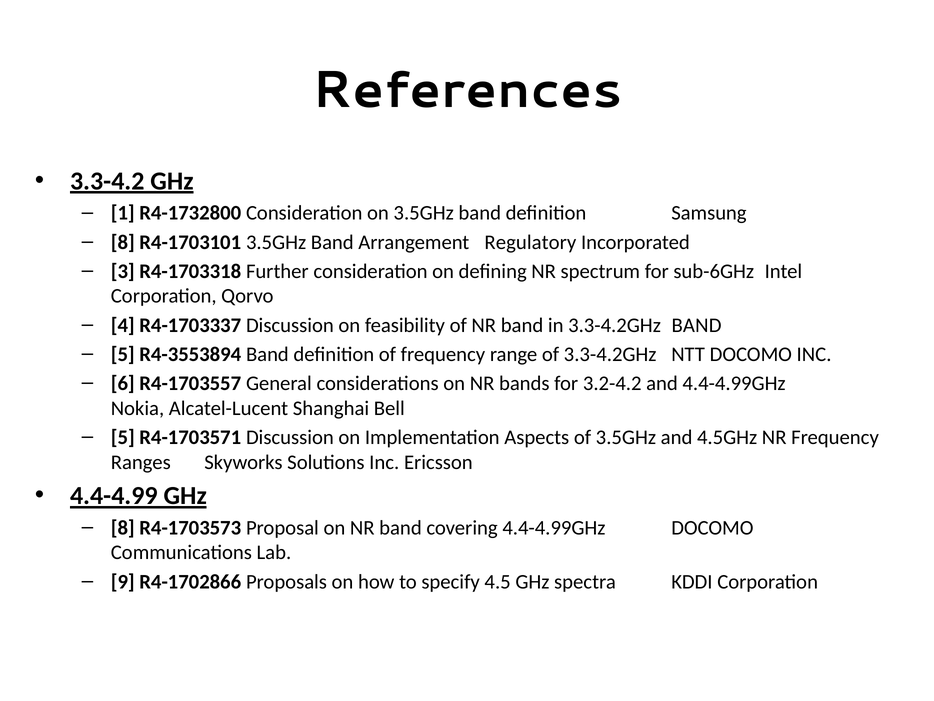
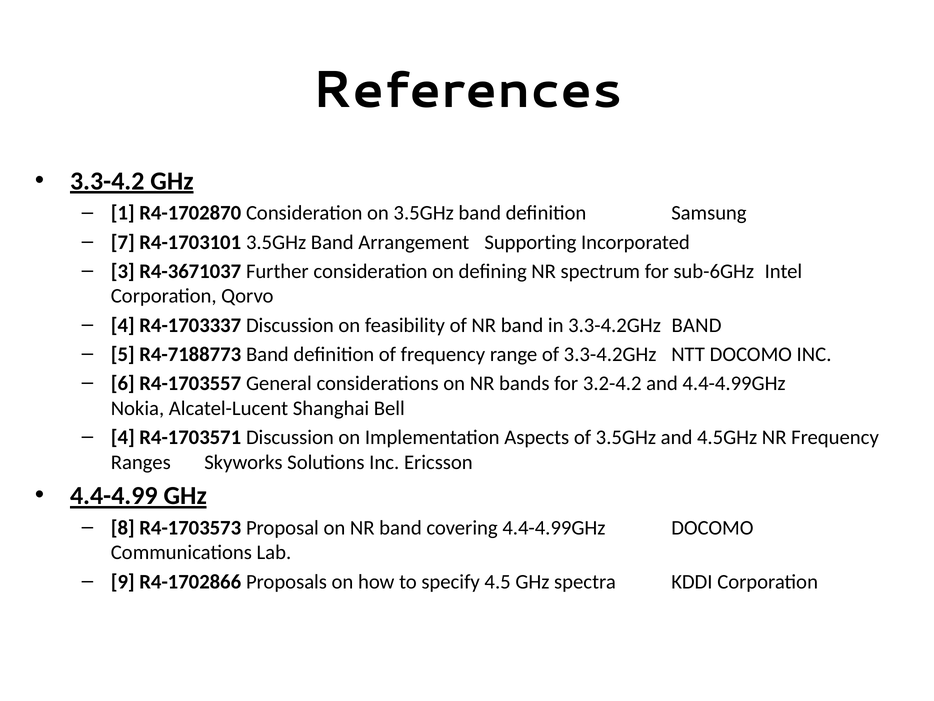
R4-1732800: R4-1732800 -> R4-1702870
8 at (123, 242): 8 -> 7
Regulatory: Regulatory -> Supporting
R4-1703318: R4-1703318 -> R4-3671037
R4-3553894: R4-3553894 -> R4-7188773
5 at (123, 437): 5 -> 4
